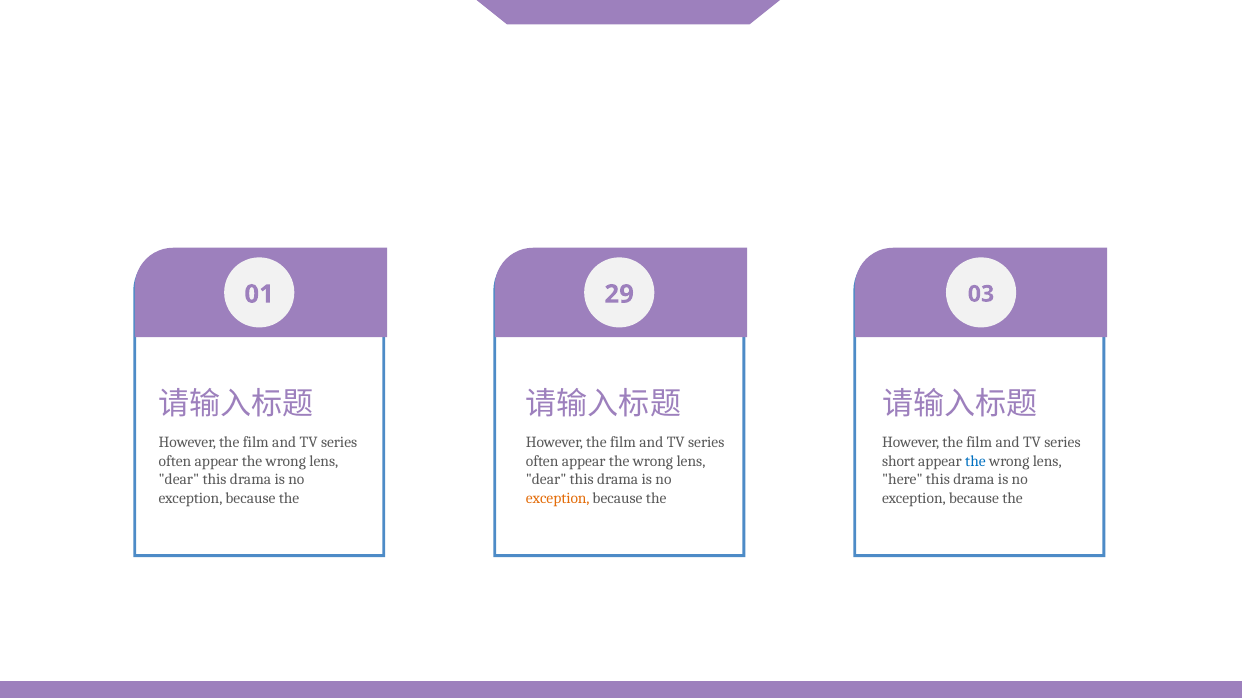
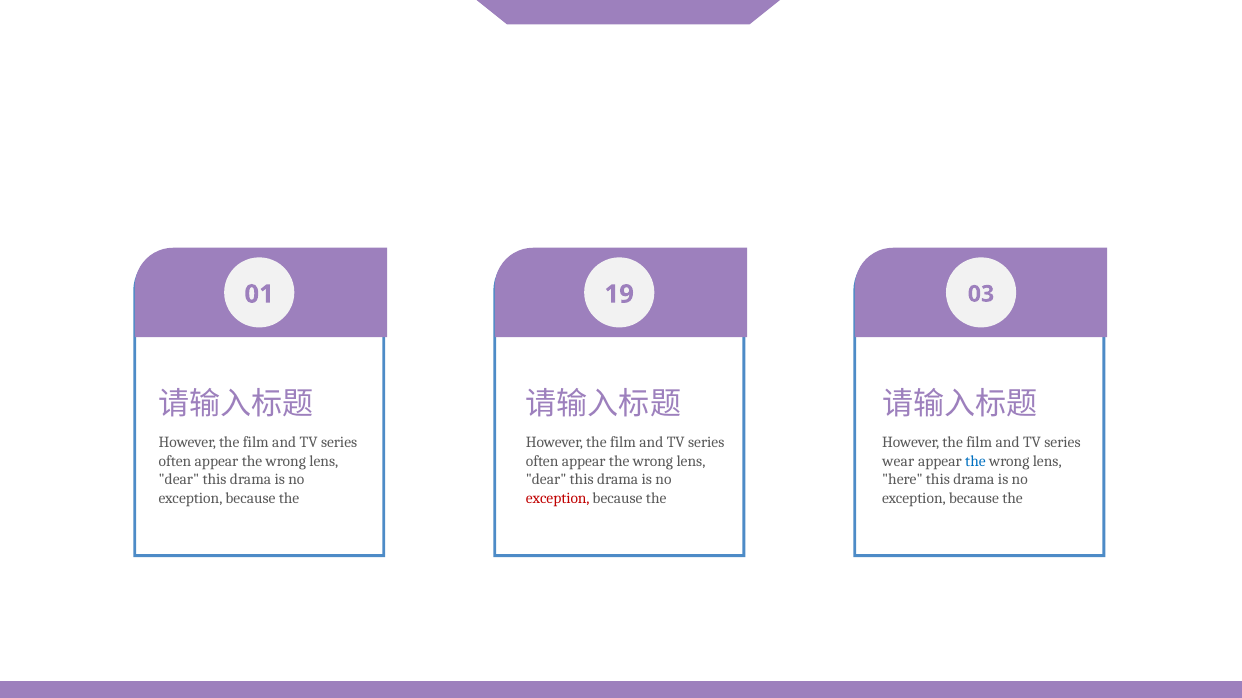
29: 29 -> 19
short: short -> wear
exception at (558, 499) colour: orange -> red
